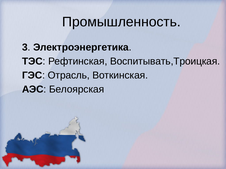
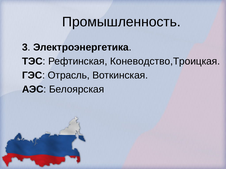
Воспитывать,Троицкая: Воспитывать,Троицкая -> Коневодство,Троицкая
